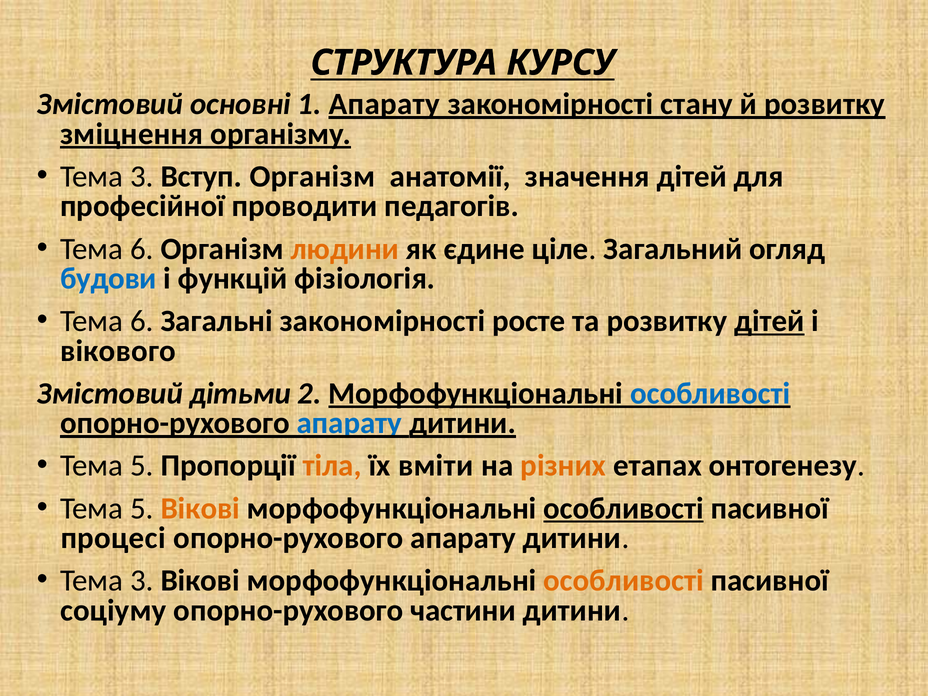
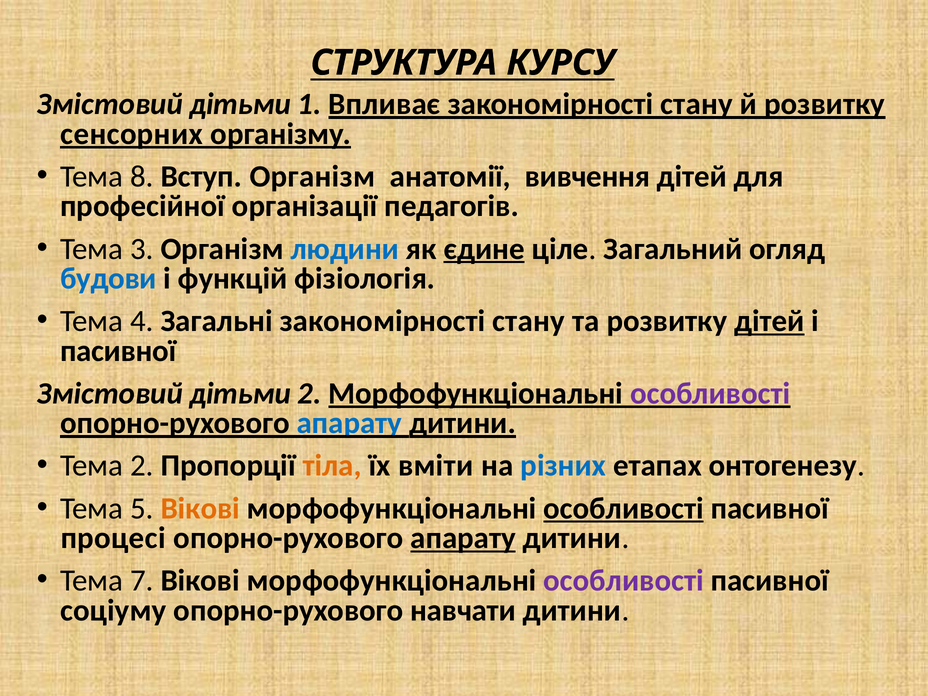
основні at (240, 104): основні -> дітьми
1 Апарату: Апарату -> Впливає
зміцнення: зміцнення -> сенсорних
3 at (142, 177): 3 -> 8
значення: значення -> вивчення
проводити: проводити -> організації
6 at (142, 249): 6 -> 3
людини colour: orange -> blue
єдине underline: none -> present
6 at (142, 321): 6 -> 4
Загальні закономірності росте: росте -> стану
вікового at (118, 351): вікового -> пасивної
особливості at (710, 393) colour: blue -> purple
5 at (142, 466): 5 -> 2
різних colour: orange -> blue
апарату at (463, 538) underline: none -> present
3 at (142, 581): 3 -> 7
особливості at (623, 581) colour: orange -> purple
частини: частини -> навчати
